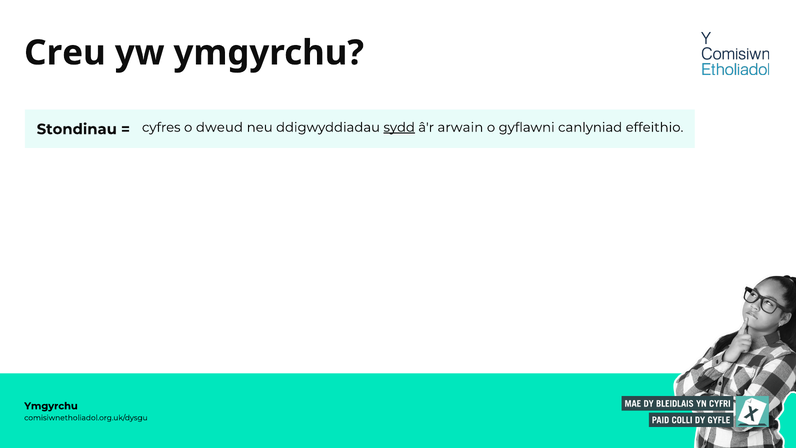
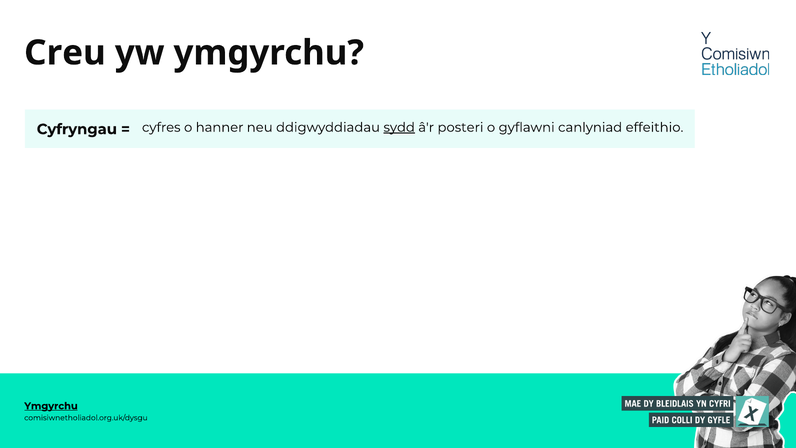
dweud: dweud -> hanner
arwain: arwain -> posteri
Stondinau: Stondinau -> Cyfryngau
Ymgyrchu at (51, 406) underline: none -> present
